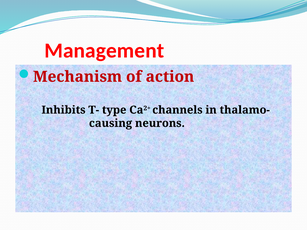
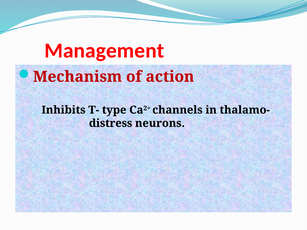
causing: causing -> distress
